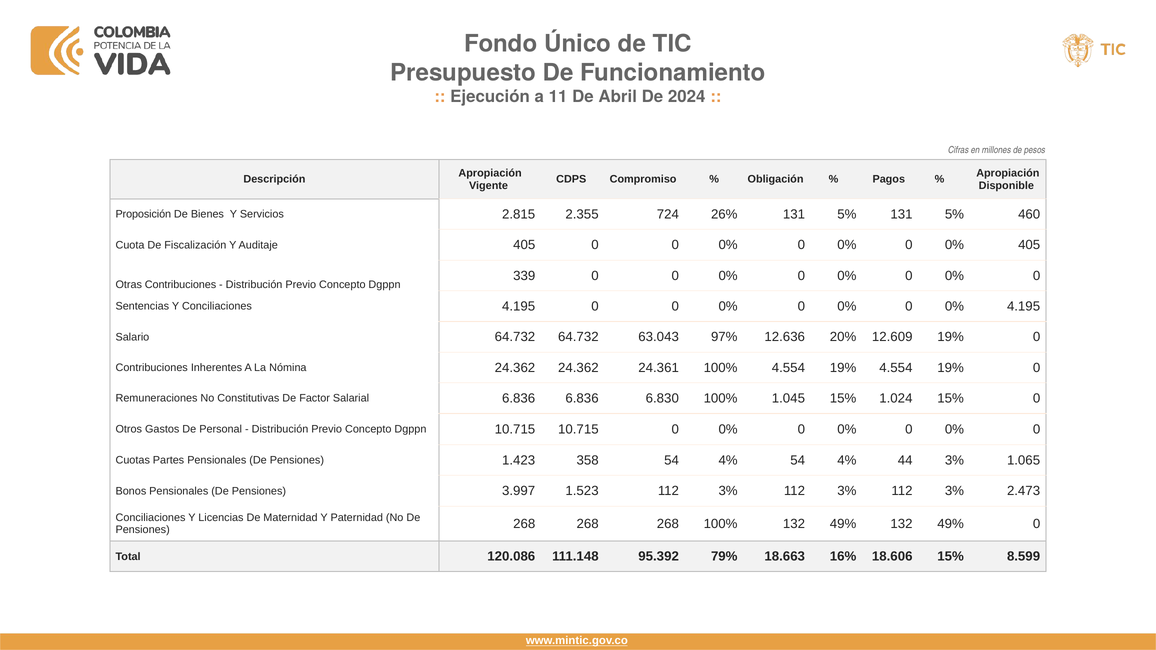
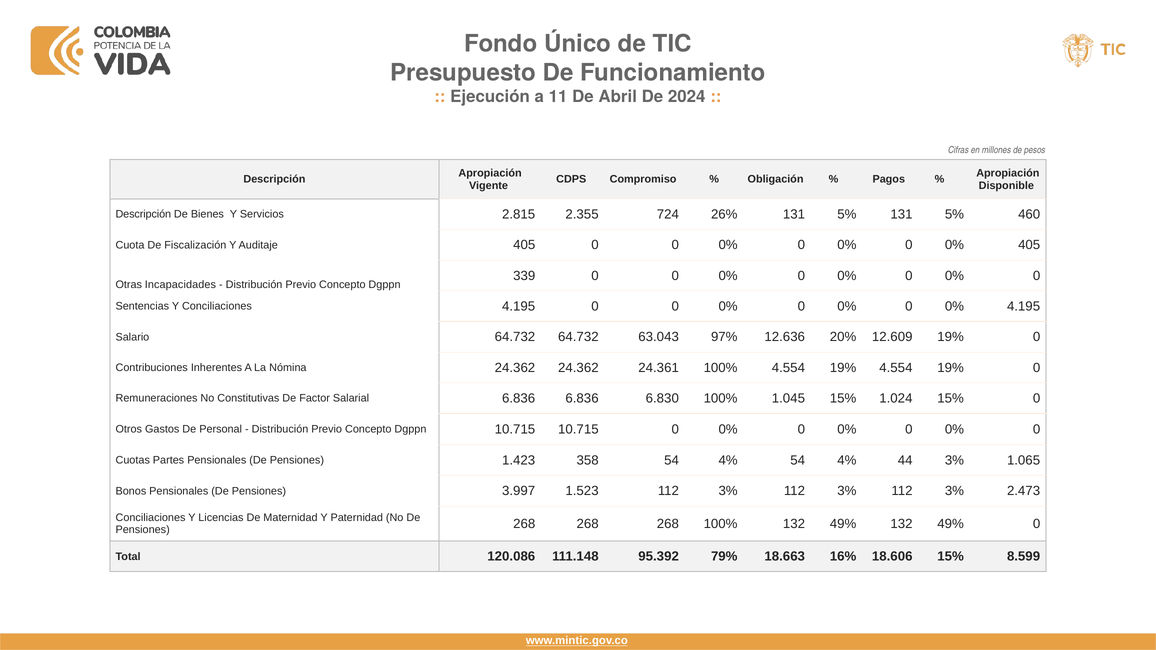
Proposición at (143, 214): Proposición -> Descripción
Otras Contribuciones: Contribuciones -> Incapacidades
